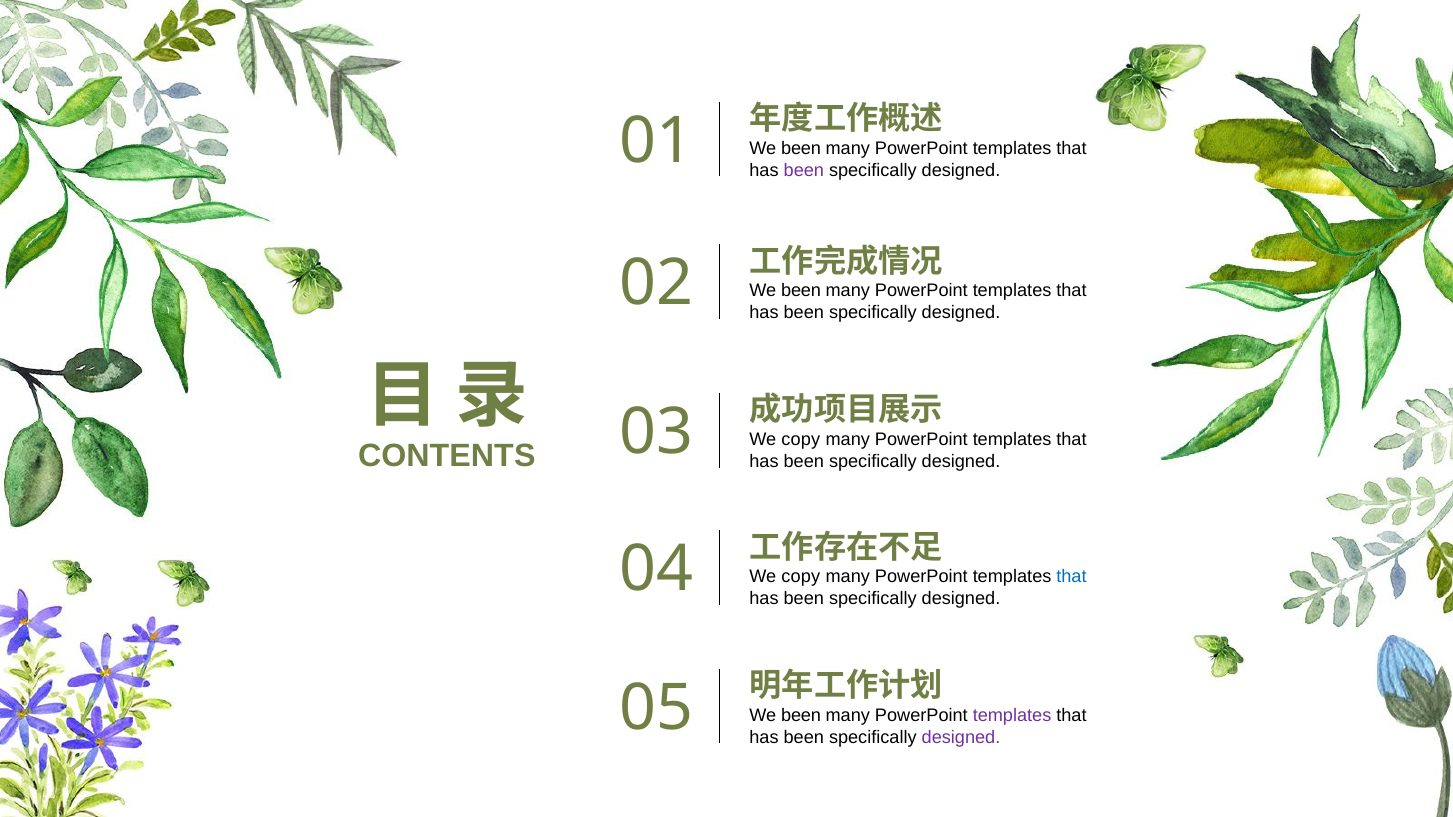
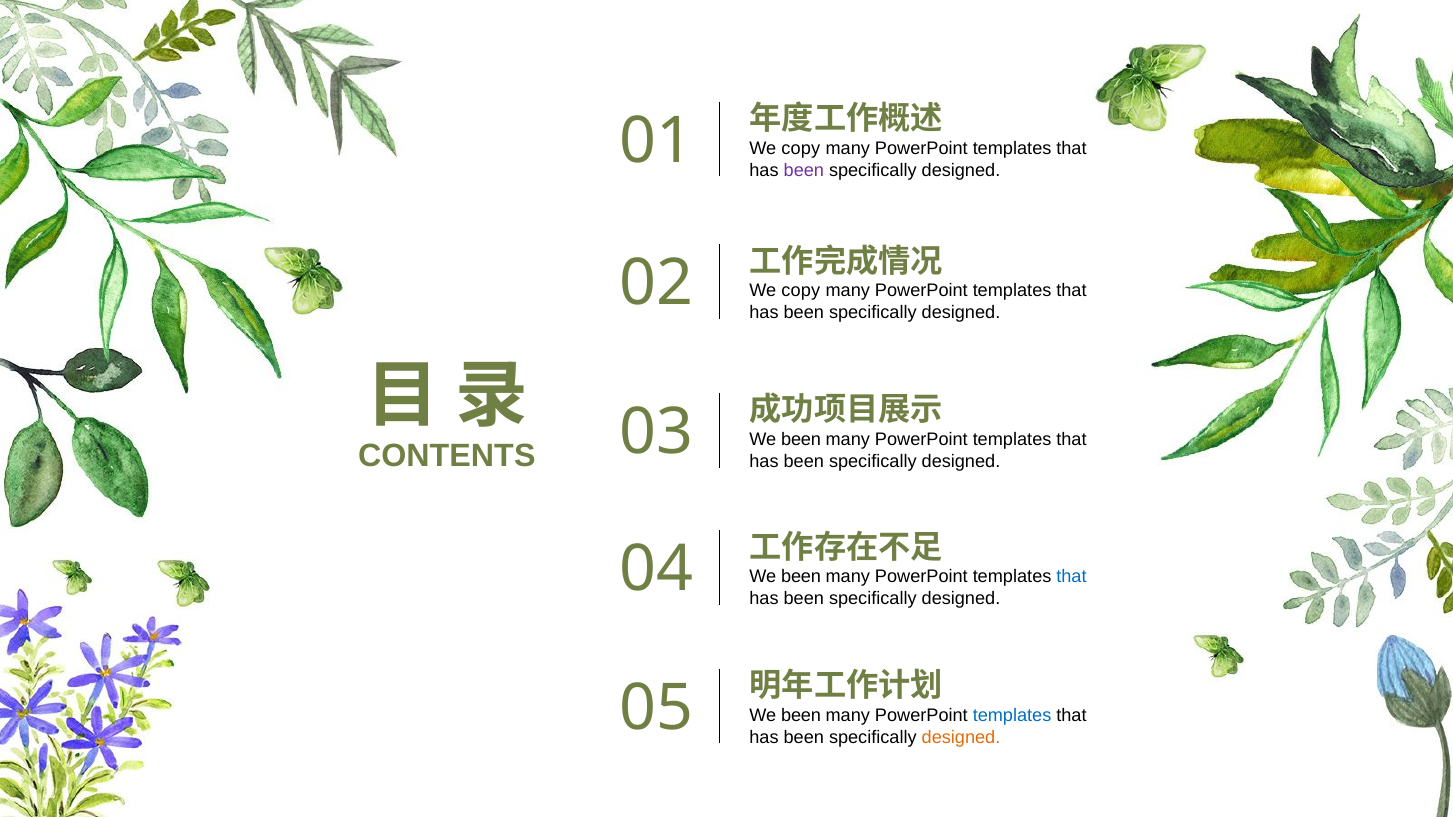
been at (801, 148): been -> copy
been at (801, 291): been -> copy
copy at (801, 440): copy -> been
copy at (801, 577): copy -> been
templates at (1012, 716) colour: purple -> blue
designed at (961, 737) colour: purple -> orange
